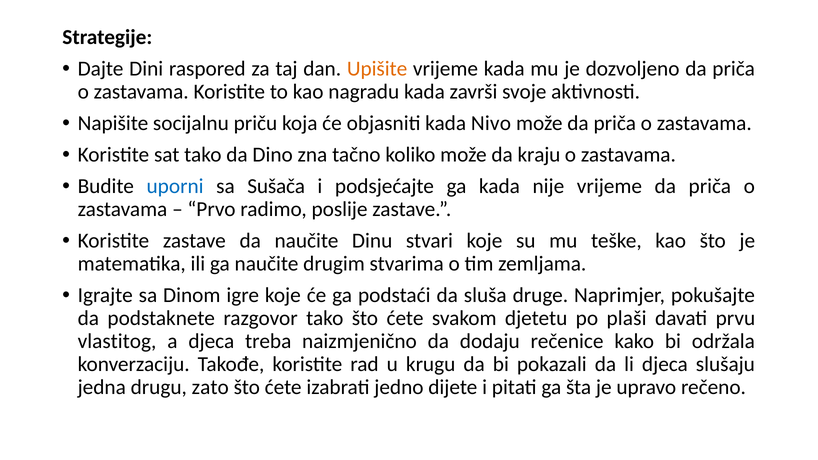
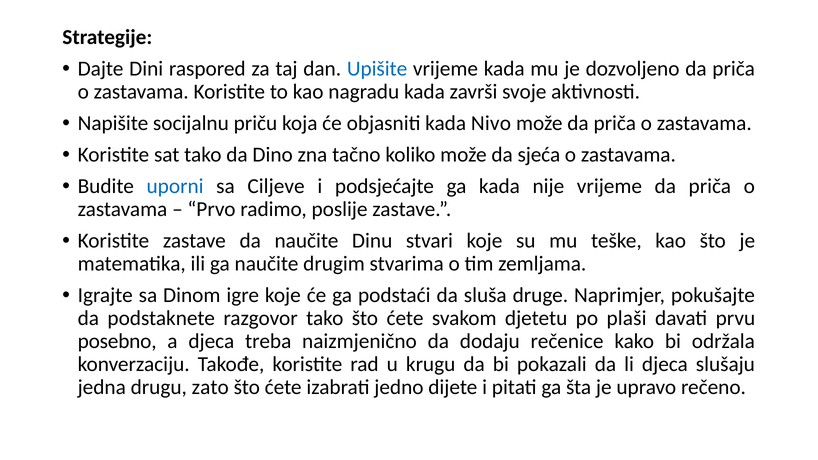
Upišite colour: orange -> blue
kraju: kraju -> sjeća
Sušača: Sušača -> Ciljeve
vlastitog: vlastitog -> posebno
